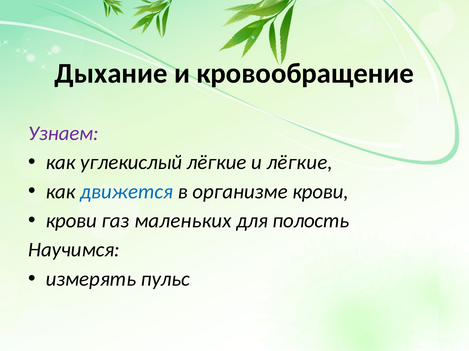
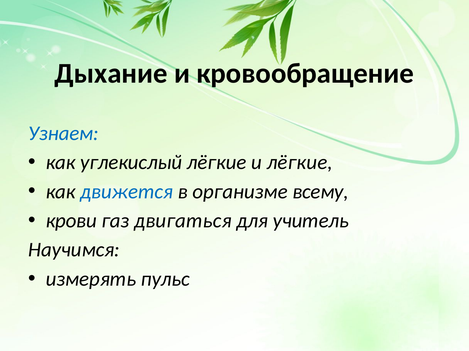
Узнаем colour: purple -> blue
организме крови: крови -> всему
маленьких: маленьких -> двигаться
полость: полость -> учитель
